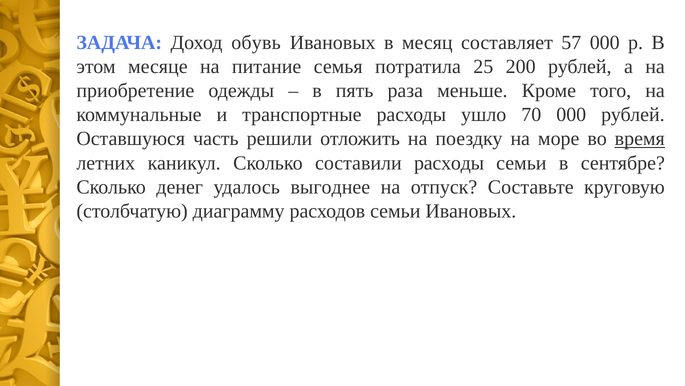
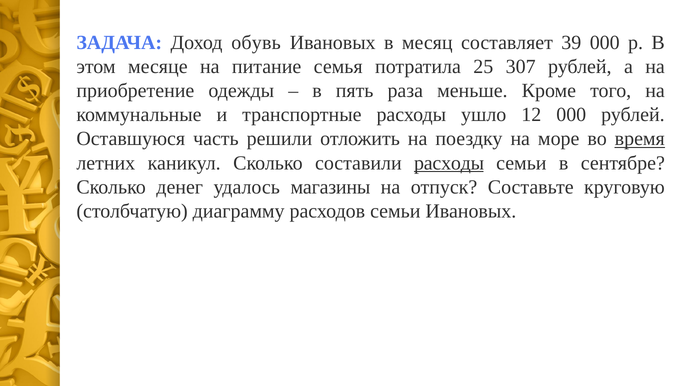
57: 57 -> 39
200: 200 -> 307
70: 70 -> 12
расходы at (449, 163) underline: none -> present
выгоднее: выгоднее -> магазины
